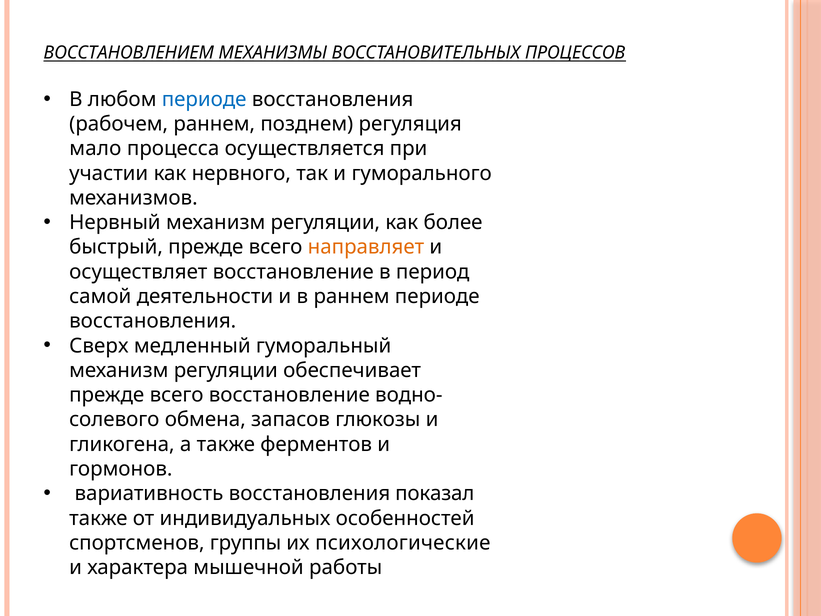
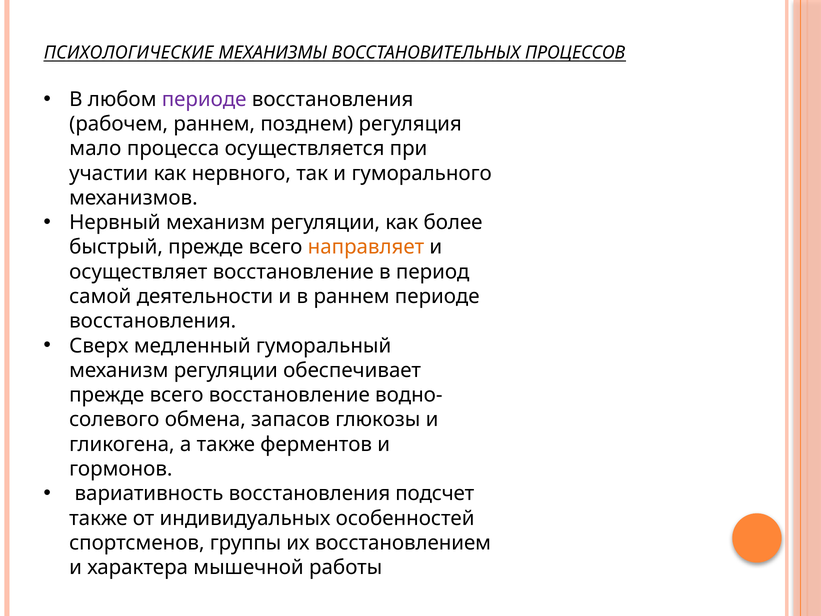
ВОССТАНОВЛЕНИЕМ: ВОССТАНОВЛЕНИЕМ -> ПСИХОЛОГИЧЕСКИЕ
периоде at (204, 99) colour: blue -> purple
показал: показал -> подсчет
психологические: психологические -> восстановлением
